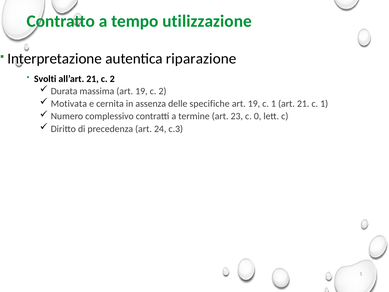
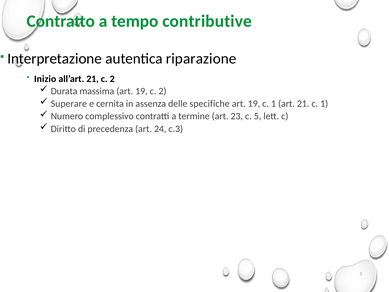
utilizzazione: utilizzazione -> contributive
Svolti: Svolti -> Inizio
Motivata: Motivata -> Superare
c 0: 0 -> 5
